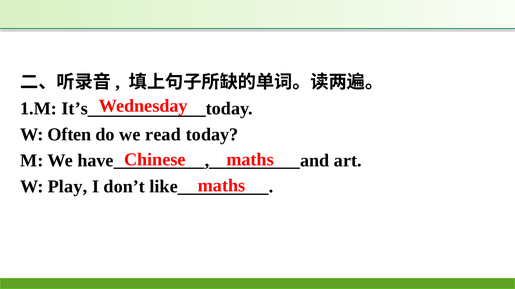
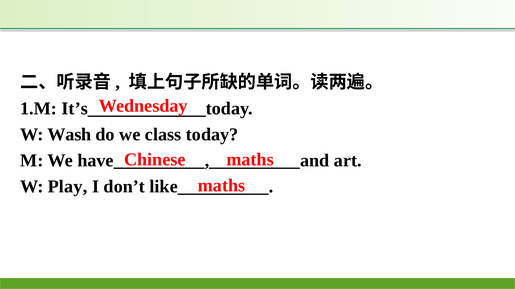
Often: Often -> Wash
read: read -> class
